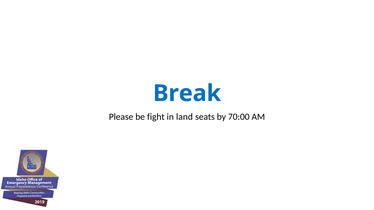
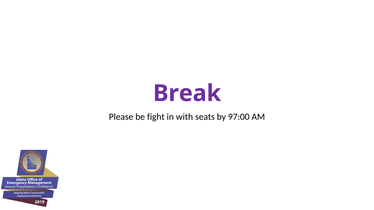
Break colour: blue -> purple
land: land -> with
70:00: 70:00 -> 97:00
